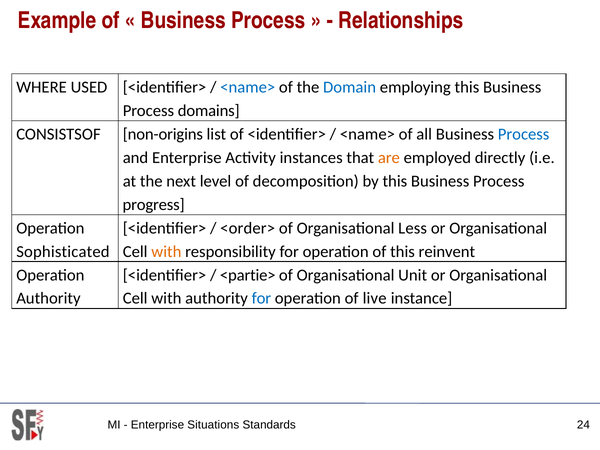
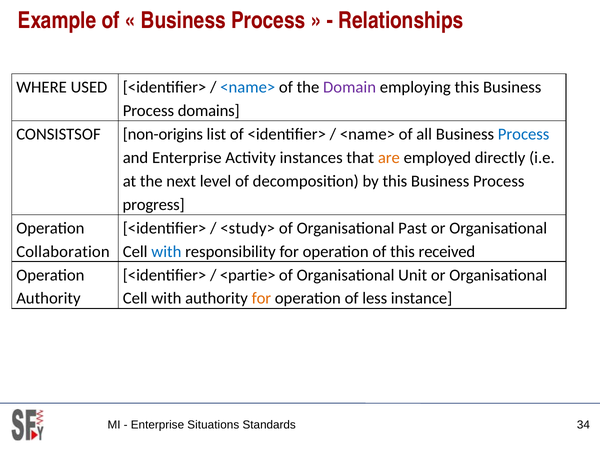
Domain colour: blue -> purple
<order>: <order> -> <study>
Less: Less -> Past
Sophisticated: Sophisticated -> Collaboration
with at (166, 252) colour: orange -> blue
reinvent: reinvent -> received
for at (261, 298) colour: blue -> orange
live: live -> less
24: 24 -> 34
